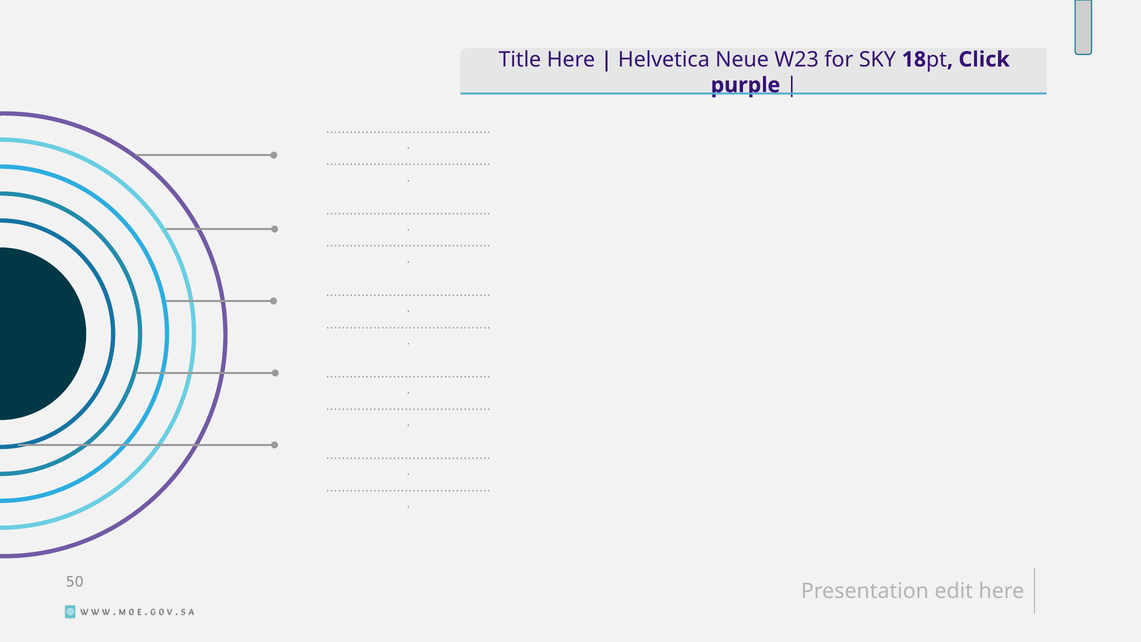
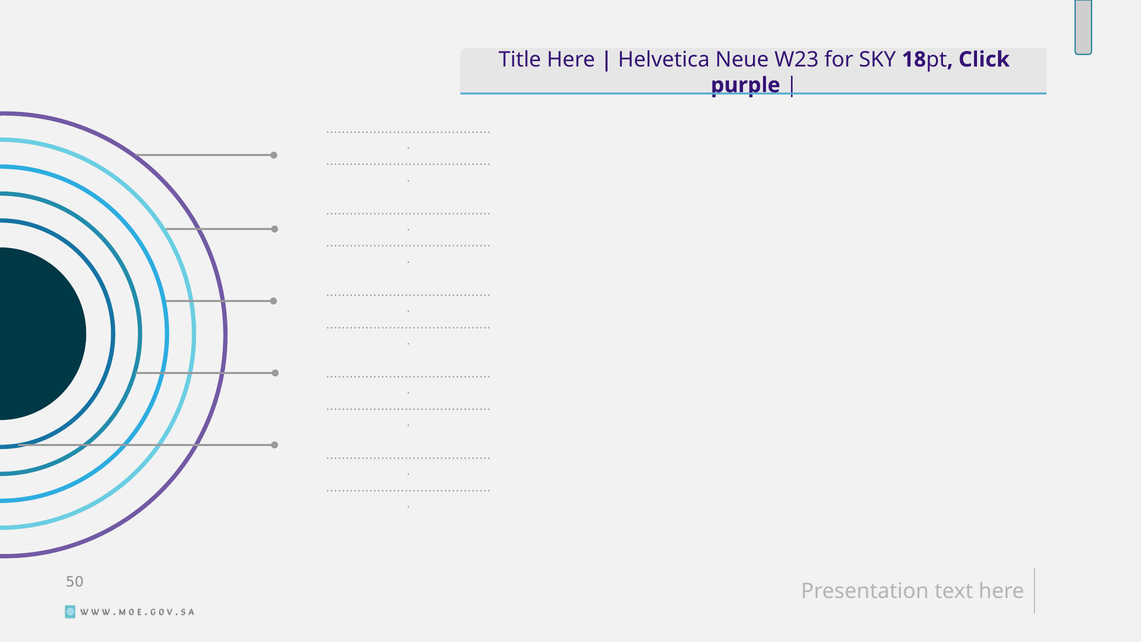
edit: edit -> text
